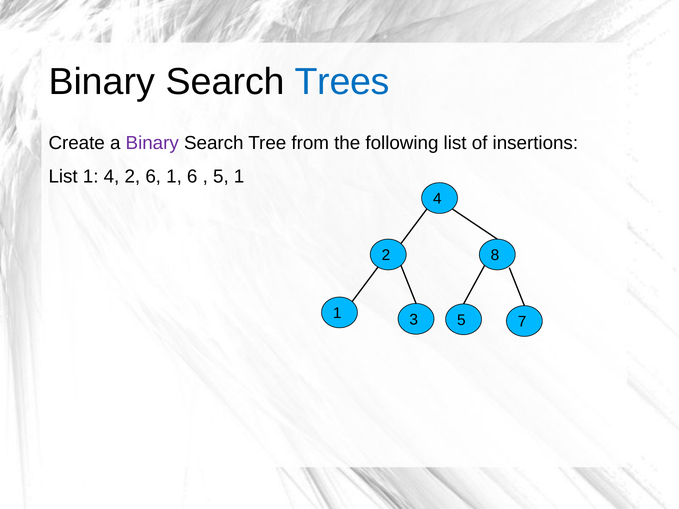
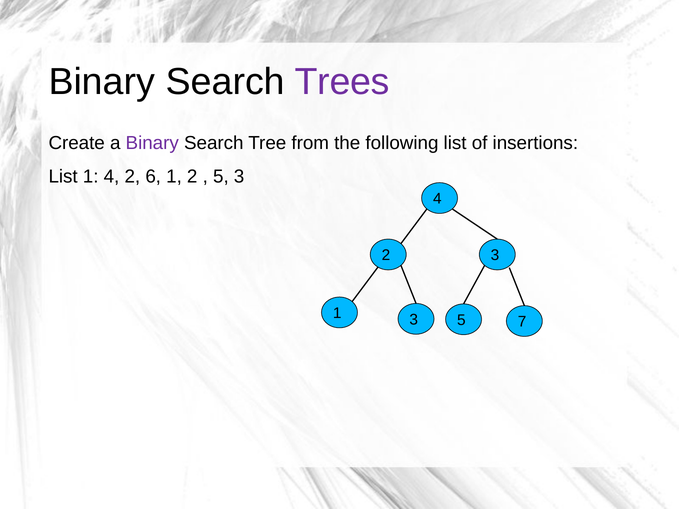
Trees colour: blue -> purple
1 6: 6 -> 2
5 1: 1 -> 3
2 8: 8 -> 3
